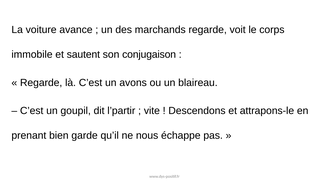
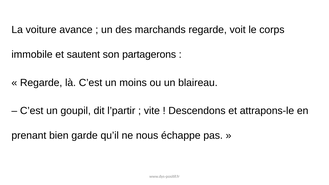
conjugaison: conjugaison -> partagerons
avons: avons -> moins
